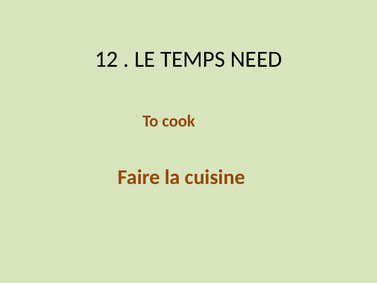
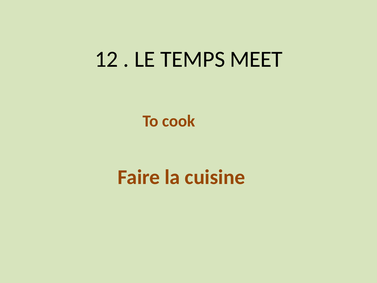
NEED: NEED -> MEET
